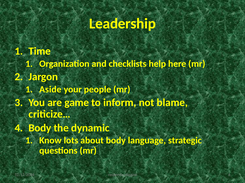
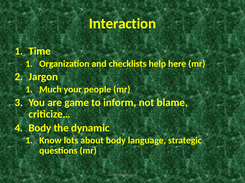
Leadership: Leadership -> Interaction
Aside: Aside -> Much
